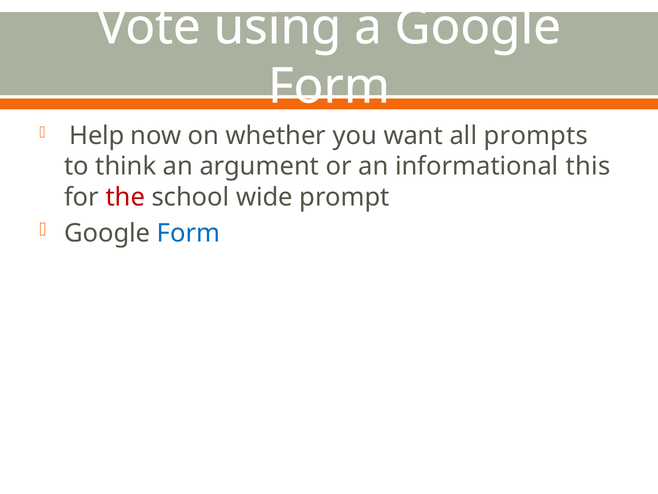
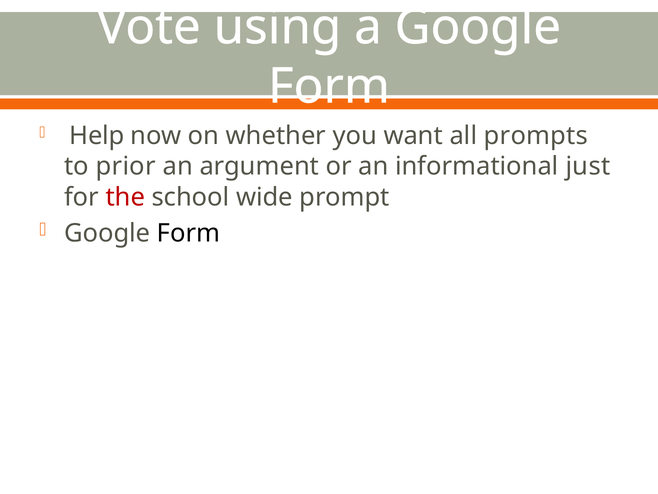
think: think -> prior
this: this -> just
Form at (189, 233) colour: blue -> black
